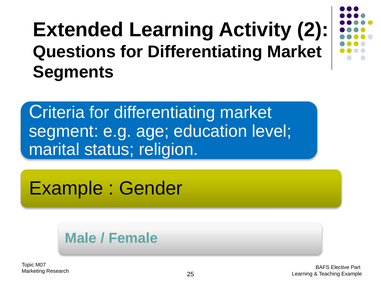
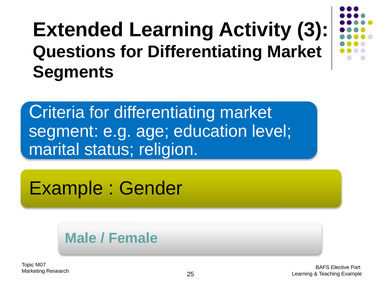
2: 2 -> 3
